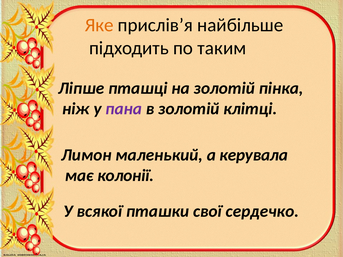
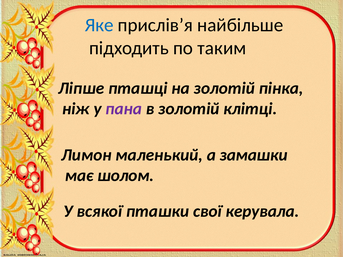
Яке colour: orange -> blue
керувала: керувала -> замашки
колонії: колонії -> шолом
сердечко: сердечко -> керувала
